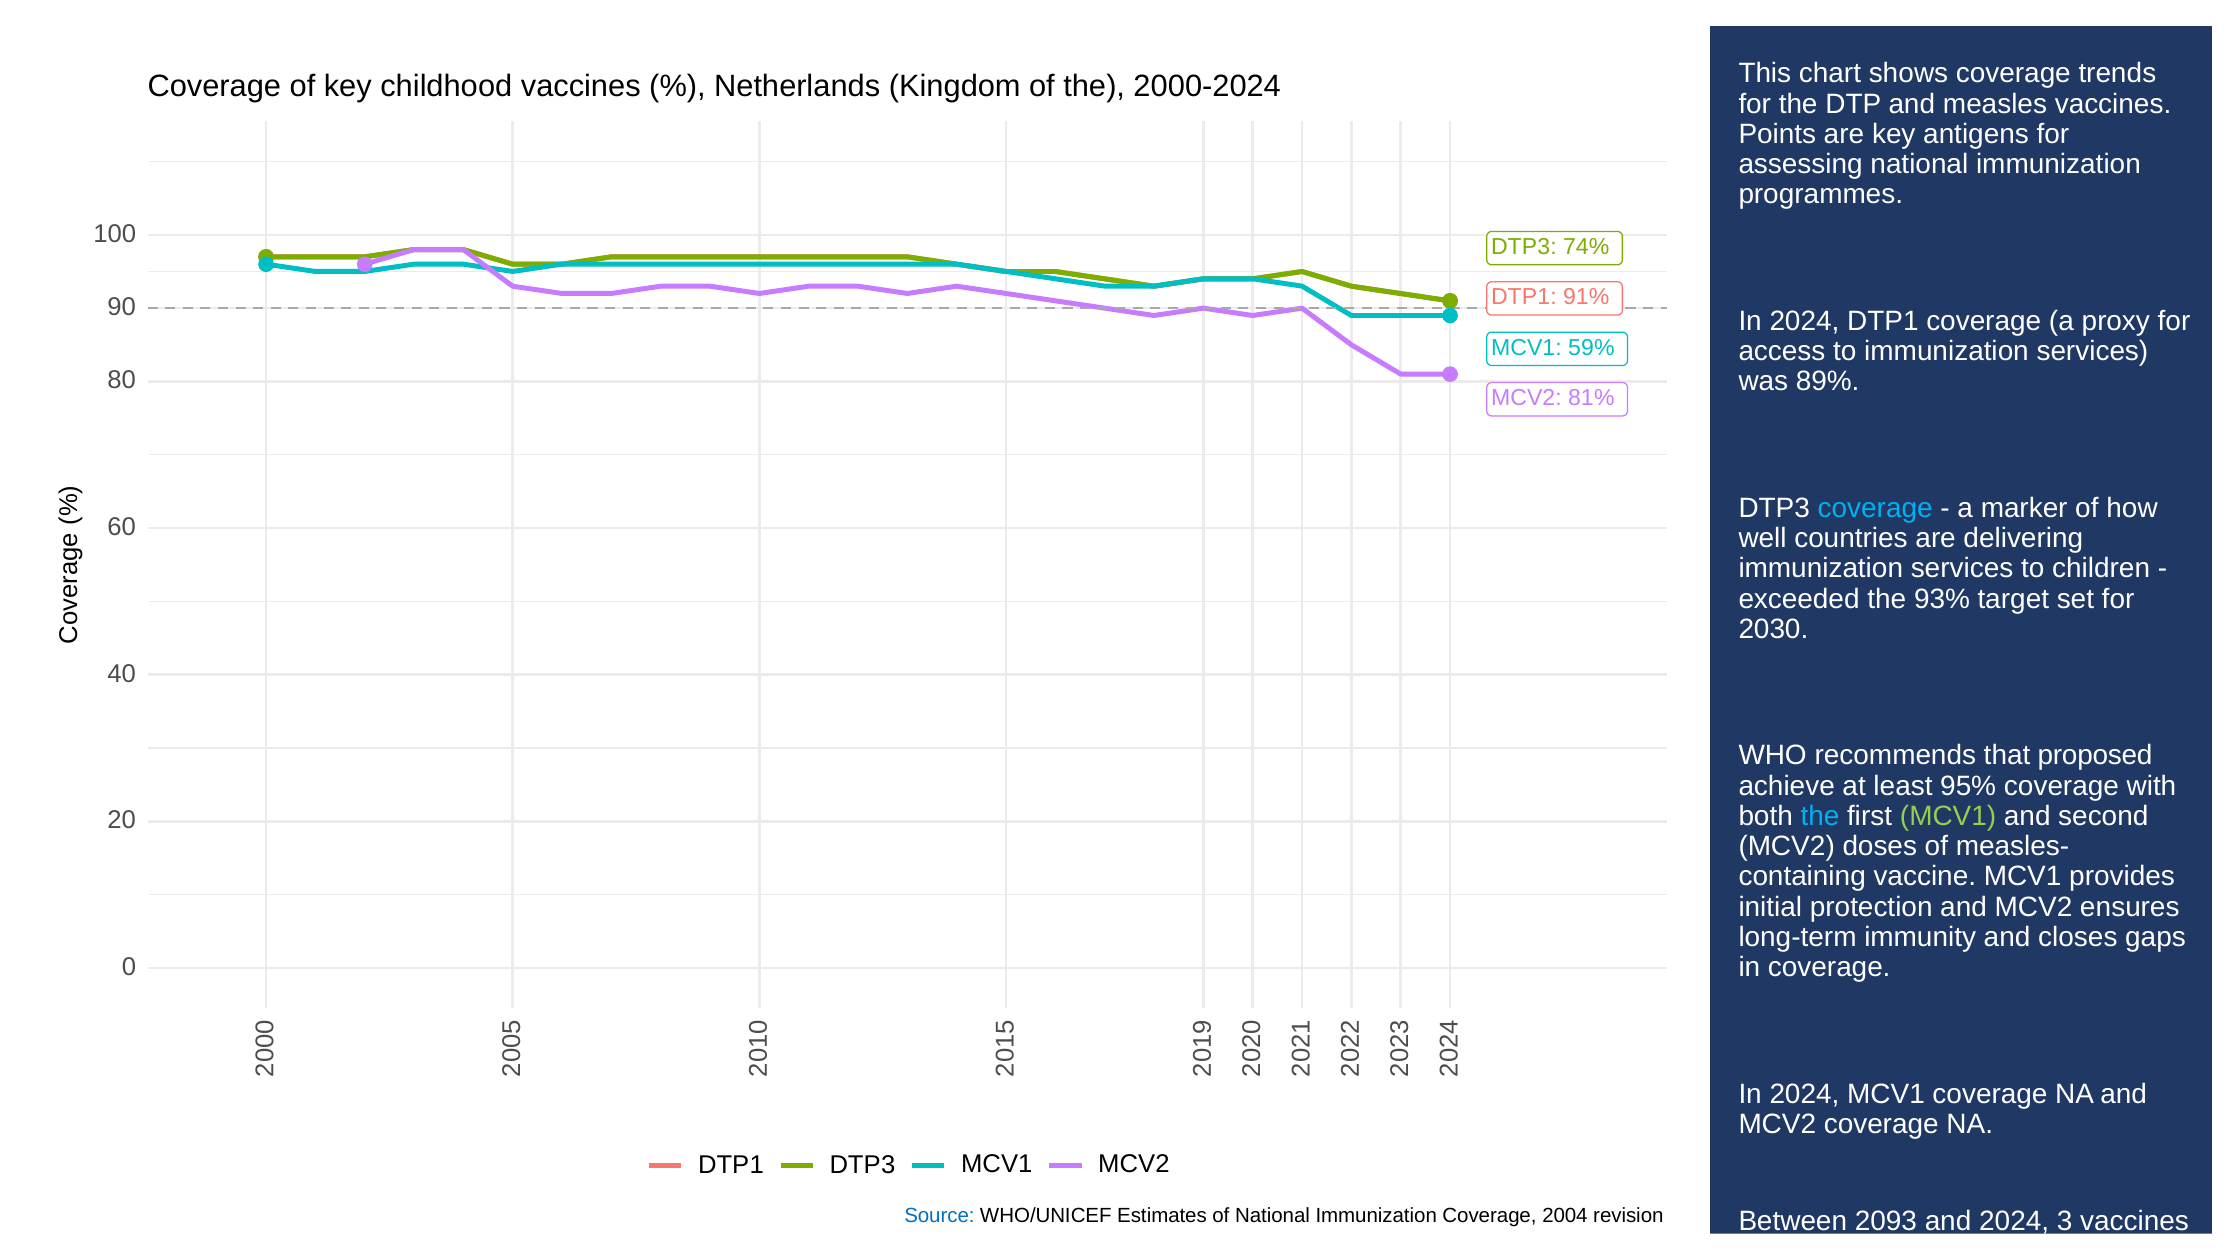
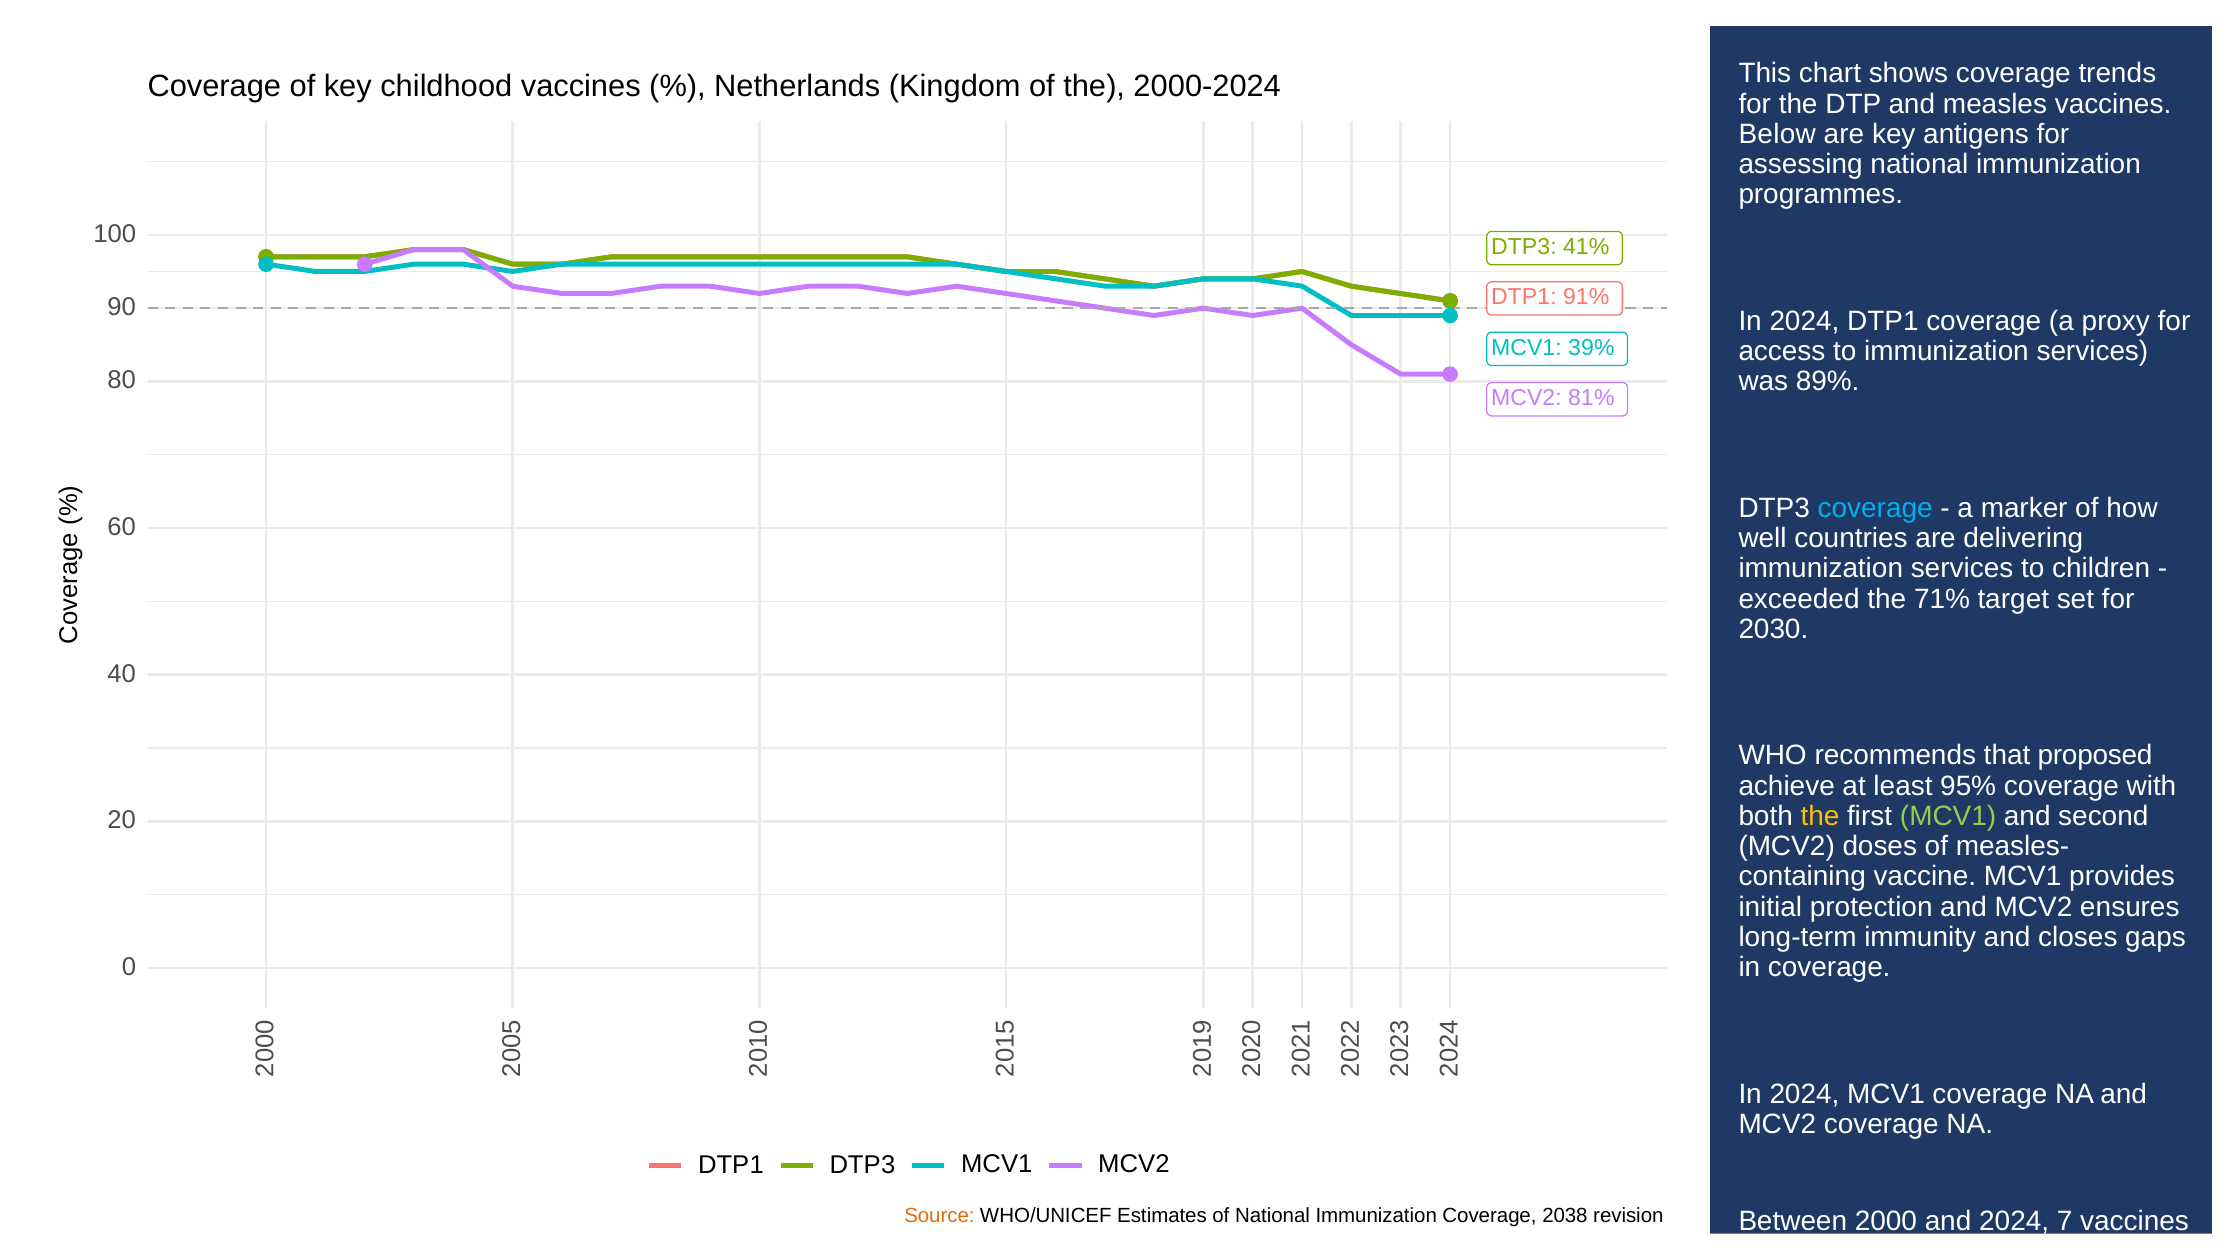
Points: Points -> Below
74%: 74% -> 41%
59%: 59% -> 39%
93%: 93% -> 71%
the at (1820, 816) colour: light blue -> yellow
Source colour: blue -> orange
2004: 2004 -> 2038
2093: 2093 -> 2000
2024 3: 3 -> 7
